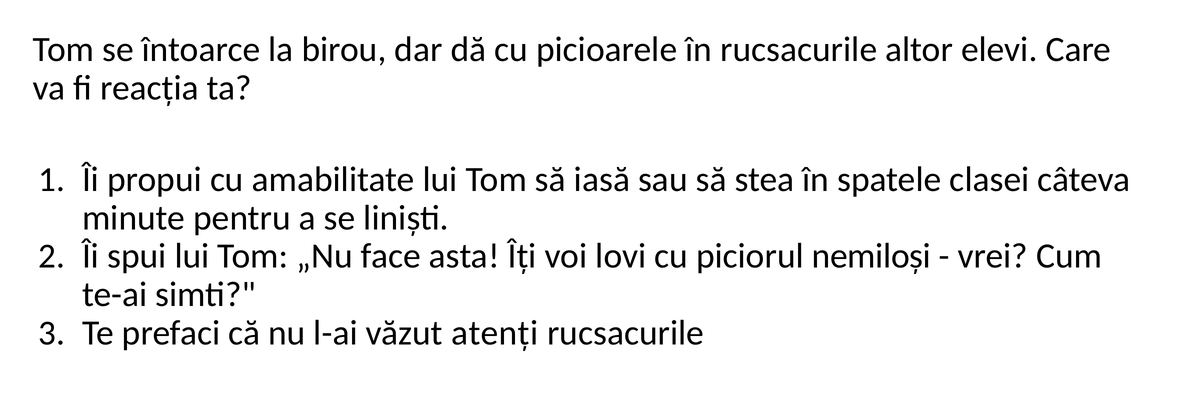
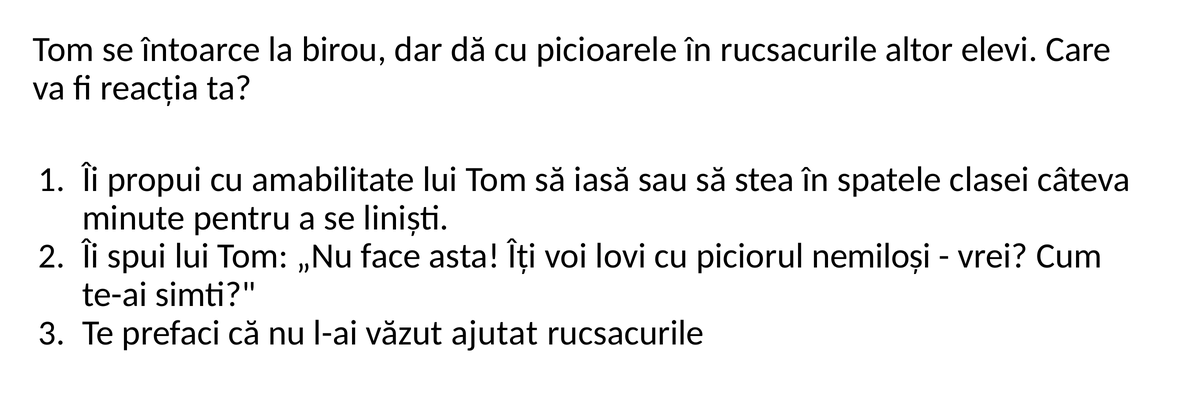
atenți: atenți -> ajutat
